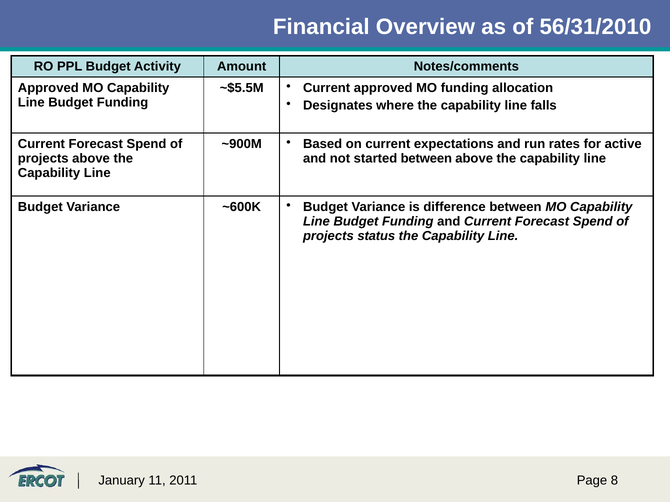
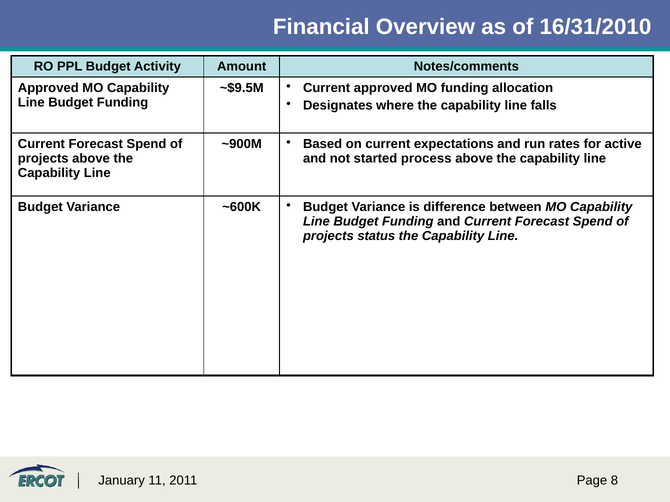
56/31/2010: 56/31/2010 -> 16/31/2010
~$5.5M: ~$5.5M -> ~$9.5M
started between: between -> process
